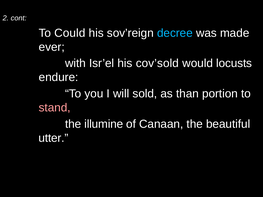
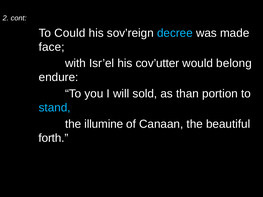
ever: ever -> face
cov’sold: cov’sold -> cov’utter
locusts: locusts -> belong
stand colour: pink -> light blue
utter: utter -> forth
